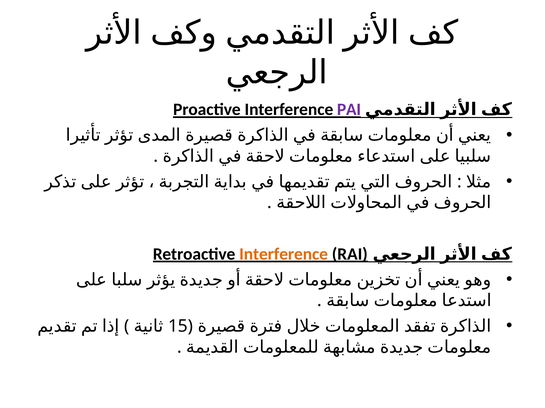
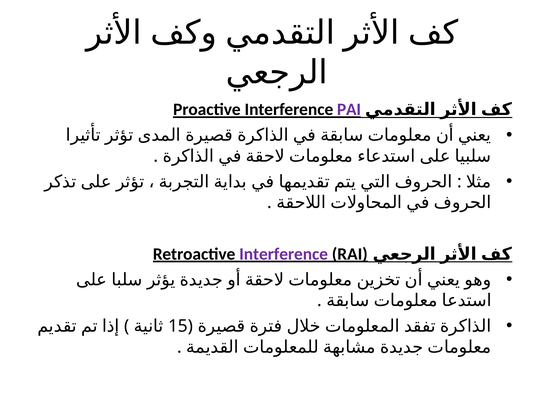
Interference at (284, 254) colour: orange -> purple
